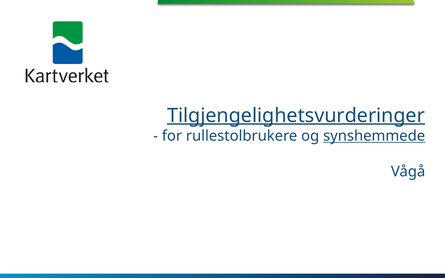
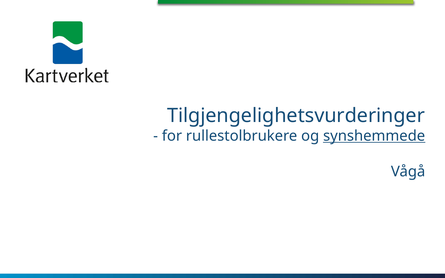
Tilgjengelighetsvurderinger underline: present -> none
